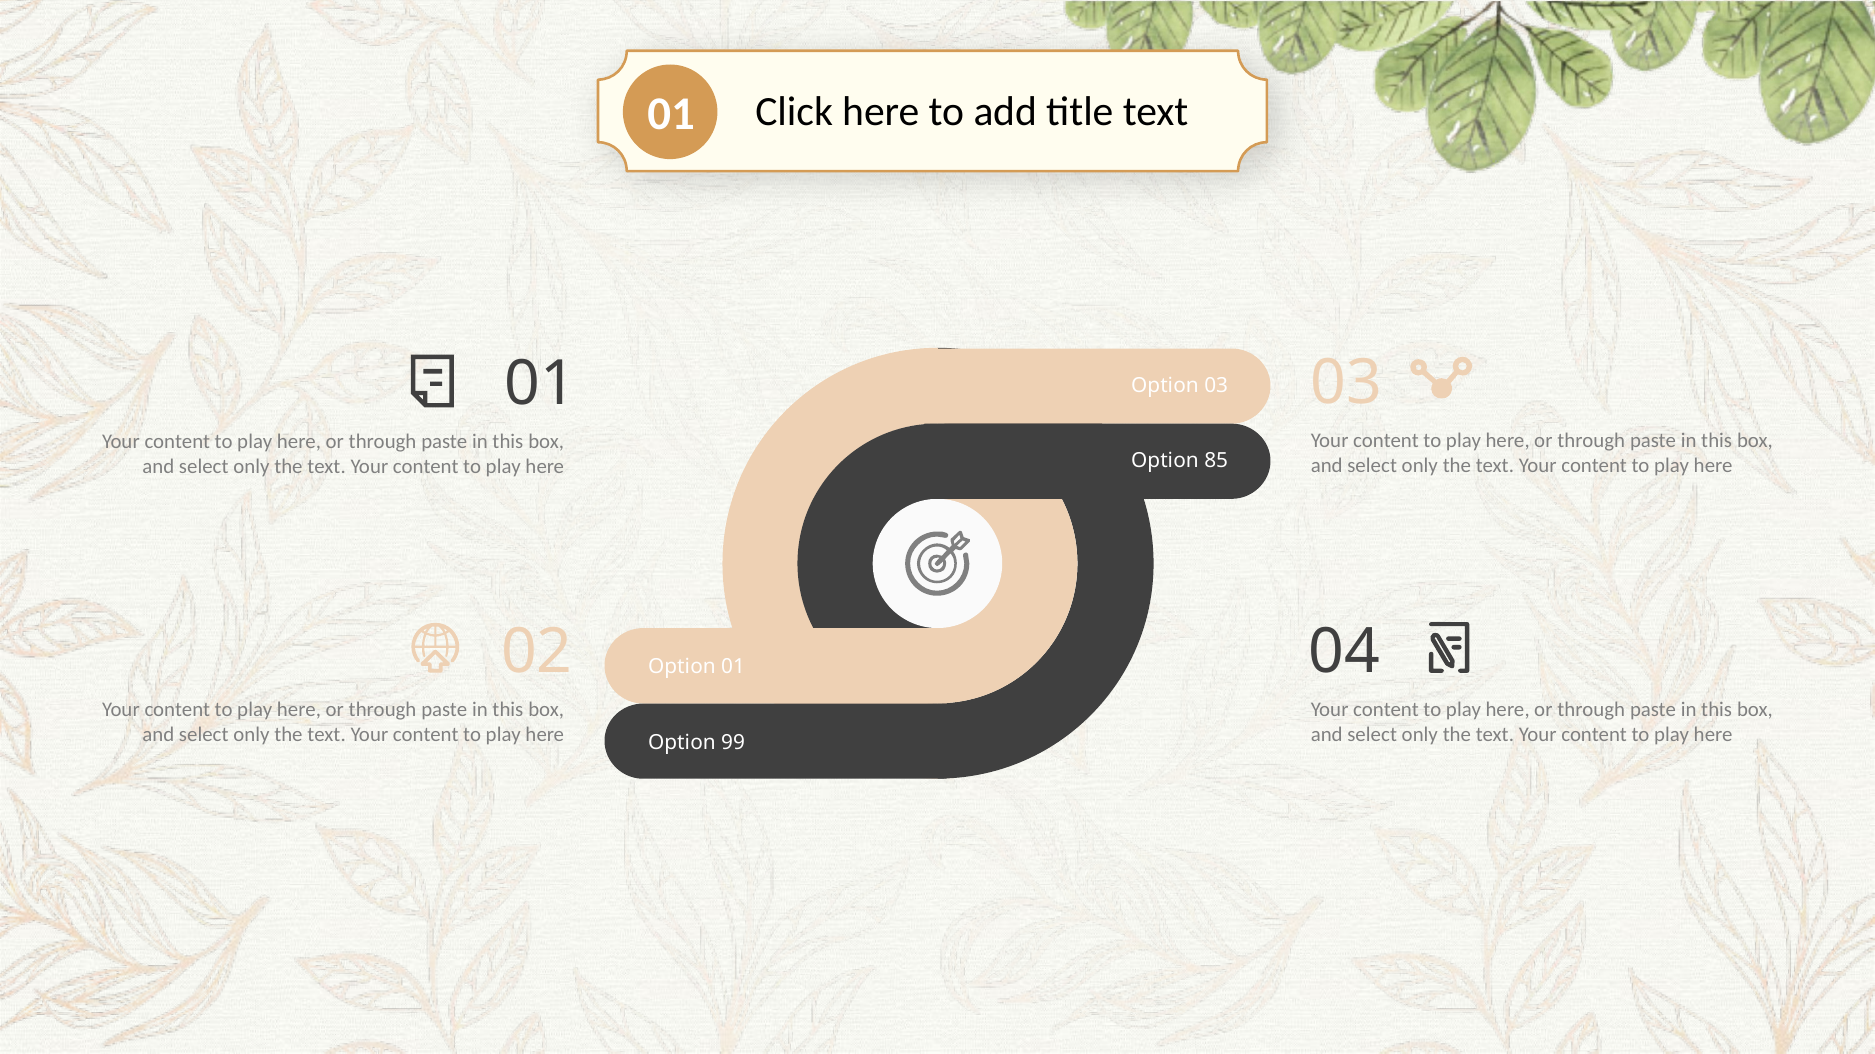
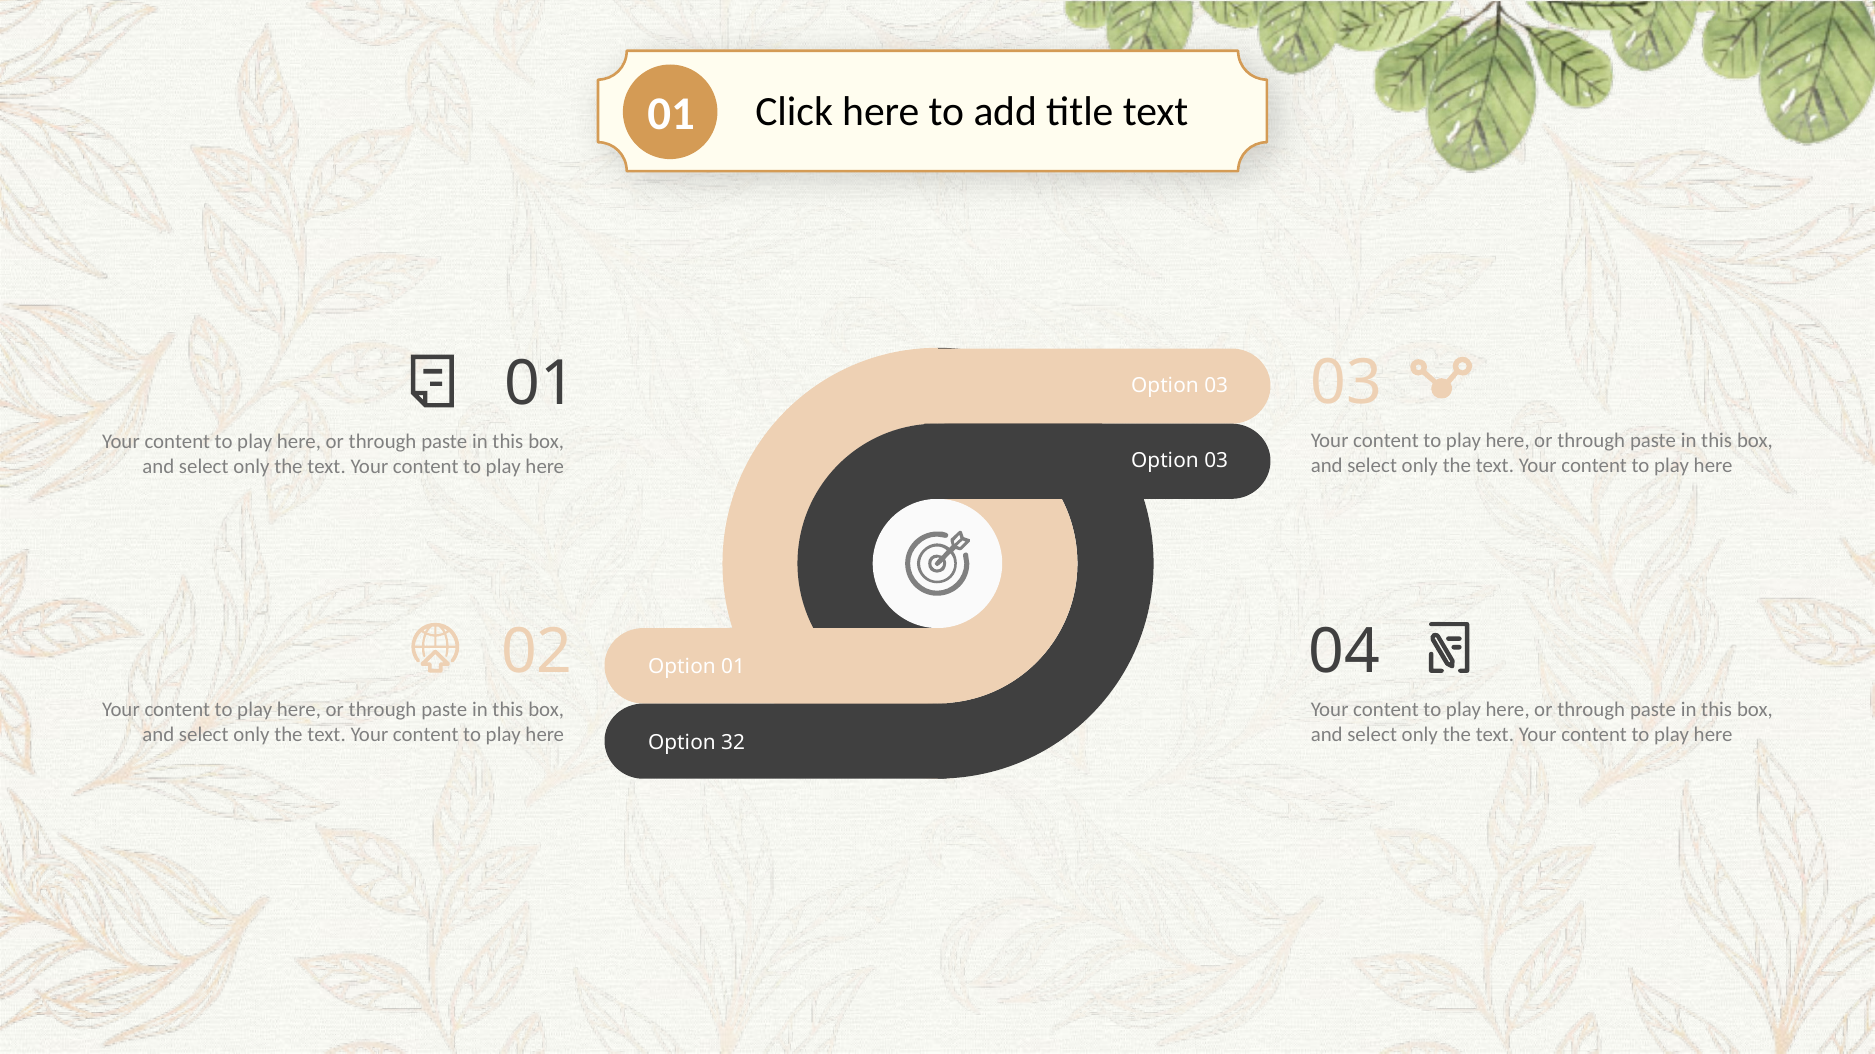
85 at (1216, 461): 85 -> 03
99: 99 -> 32
